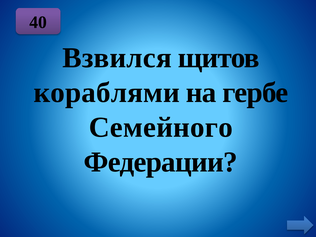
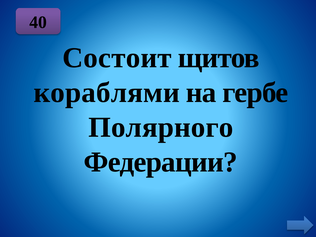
Взвился: Взвился -> Состоит
Семейного: Семейного -> Полярного
